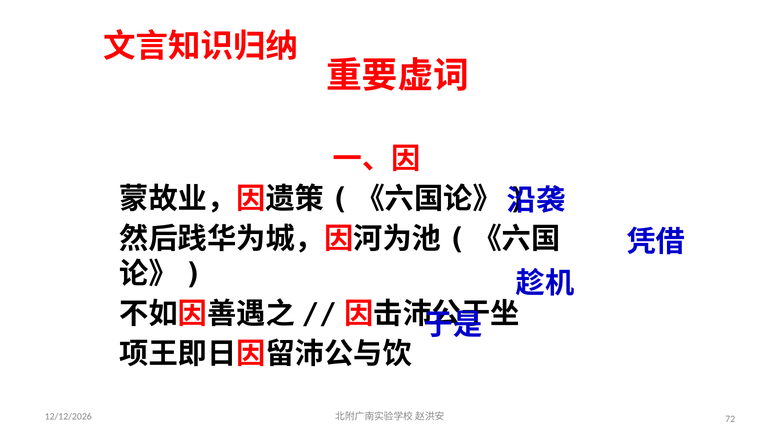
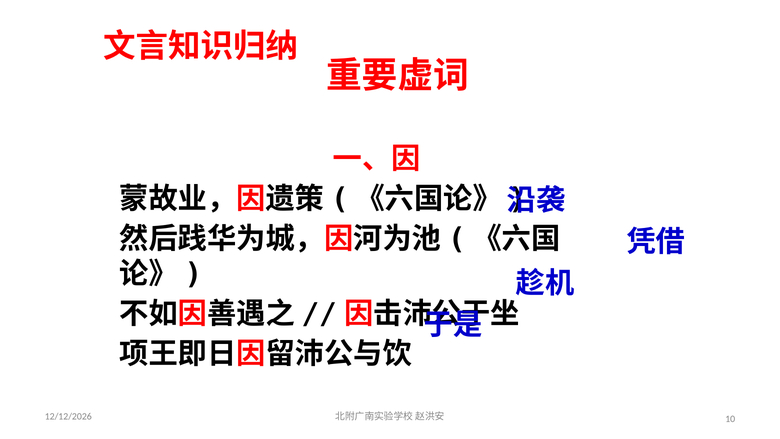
72: 72 -> 10
